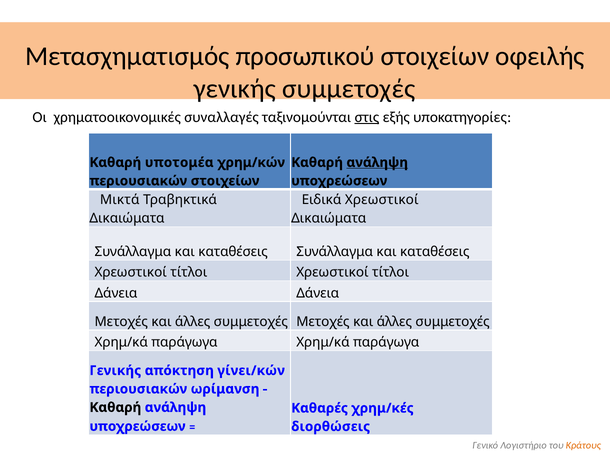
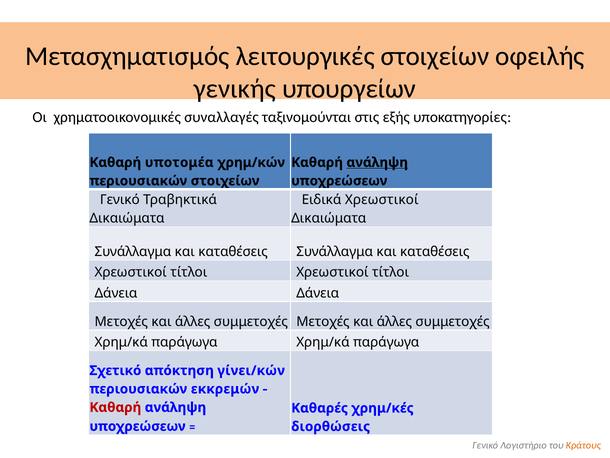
προσωπικού: προσωπικού -> λειτουργικές
γενικής συμμετοχές: συμμετοχές -> υπουργείων
στις underline: present -> none
Μικτά at (120, 200): Μικτά -> Γενικό
Γενικής at (115, 370): Γενικής -> Σχετικό
ωρίμανση: ωρίμανση -> εκκρεμών
Καθαρή at (115, 407) colour: black -> red
